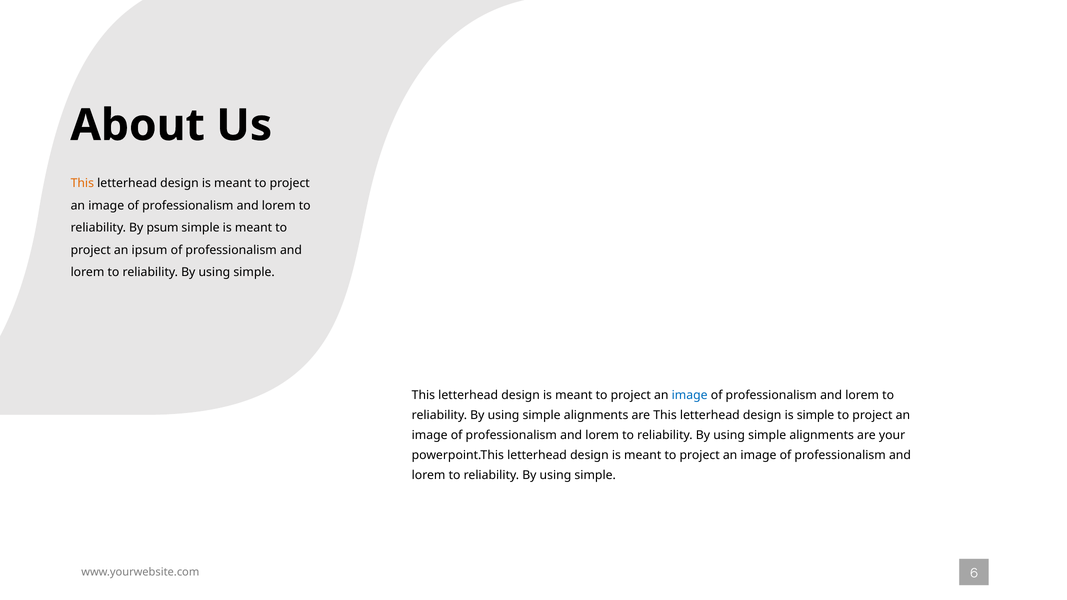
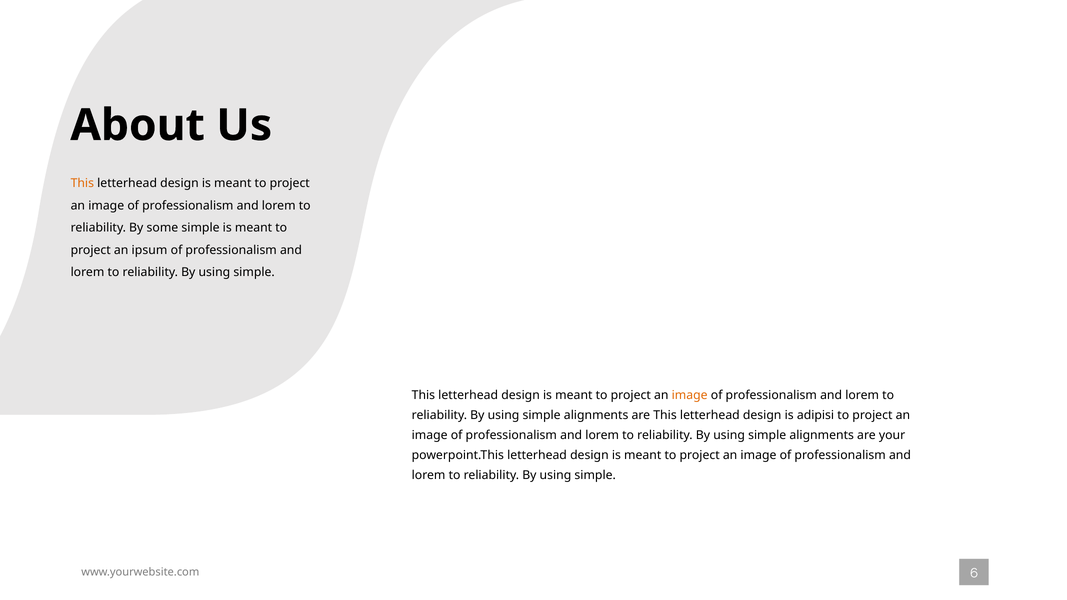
psum: psum -> some
image at (690, 395) colour: blue -> orange
is simple: simple -> adipisi
